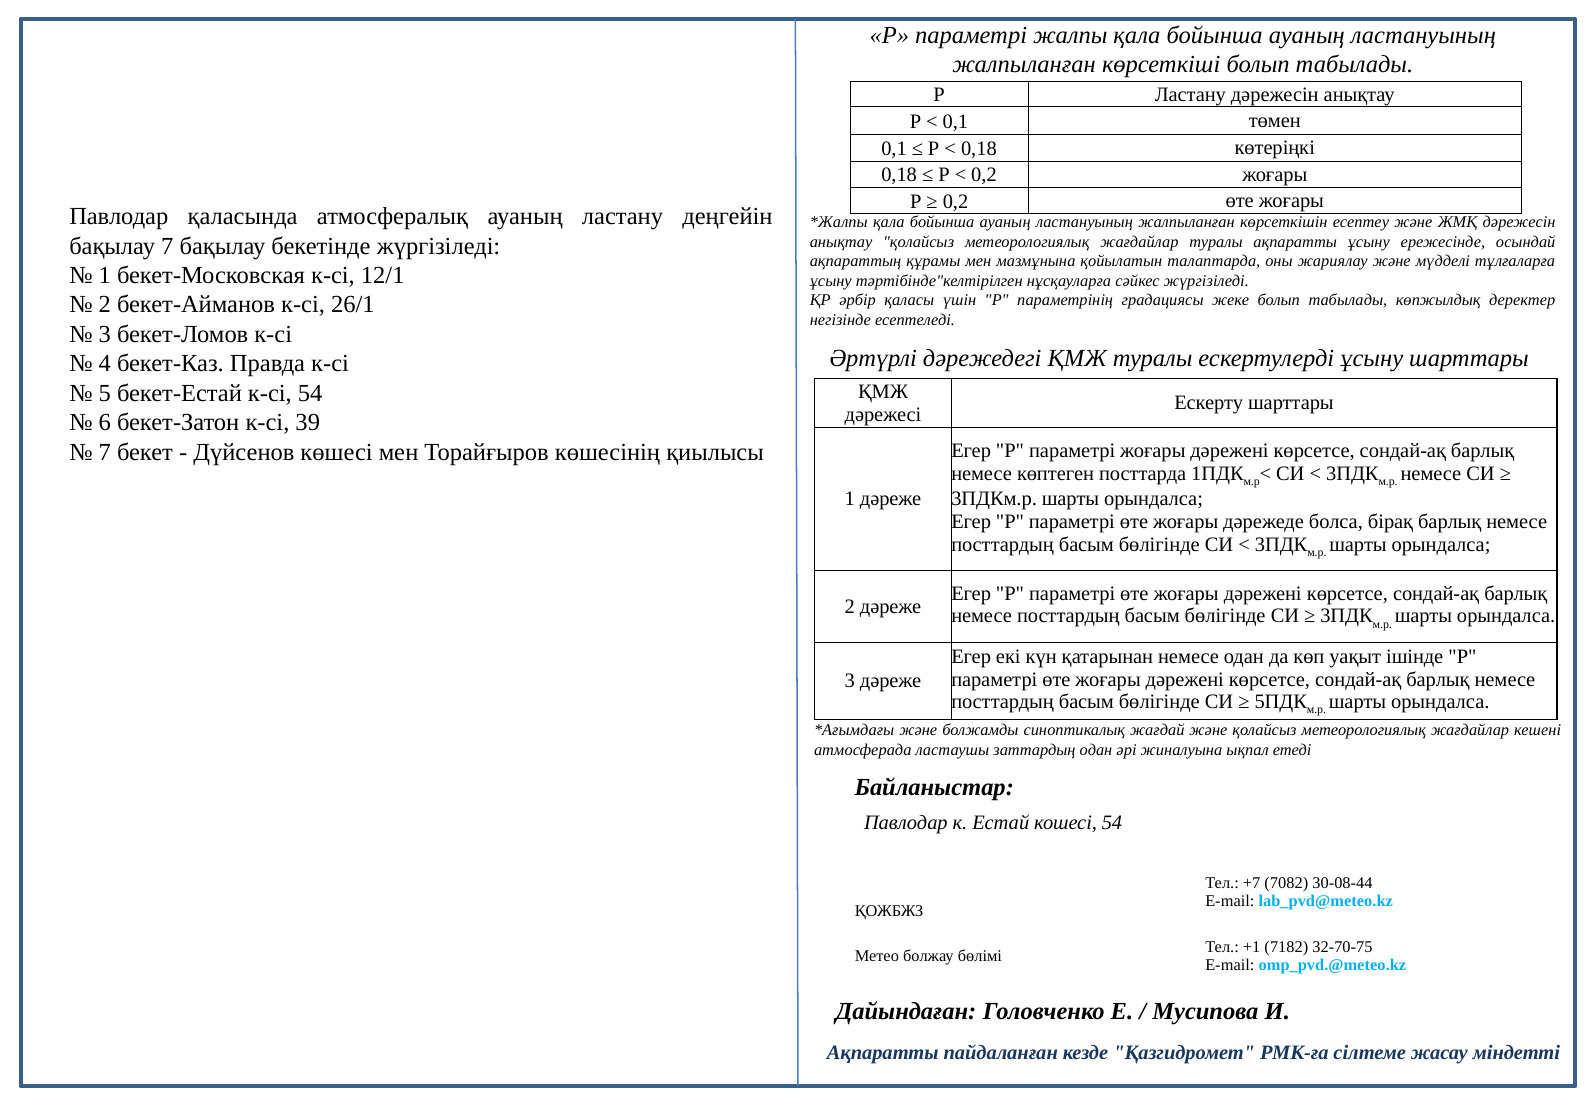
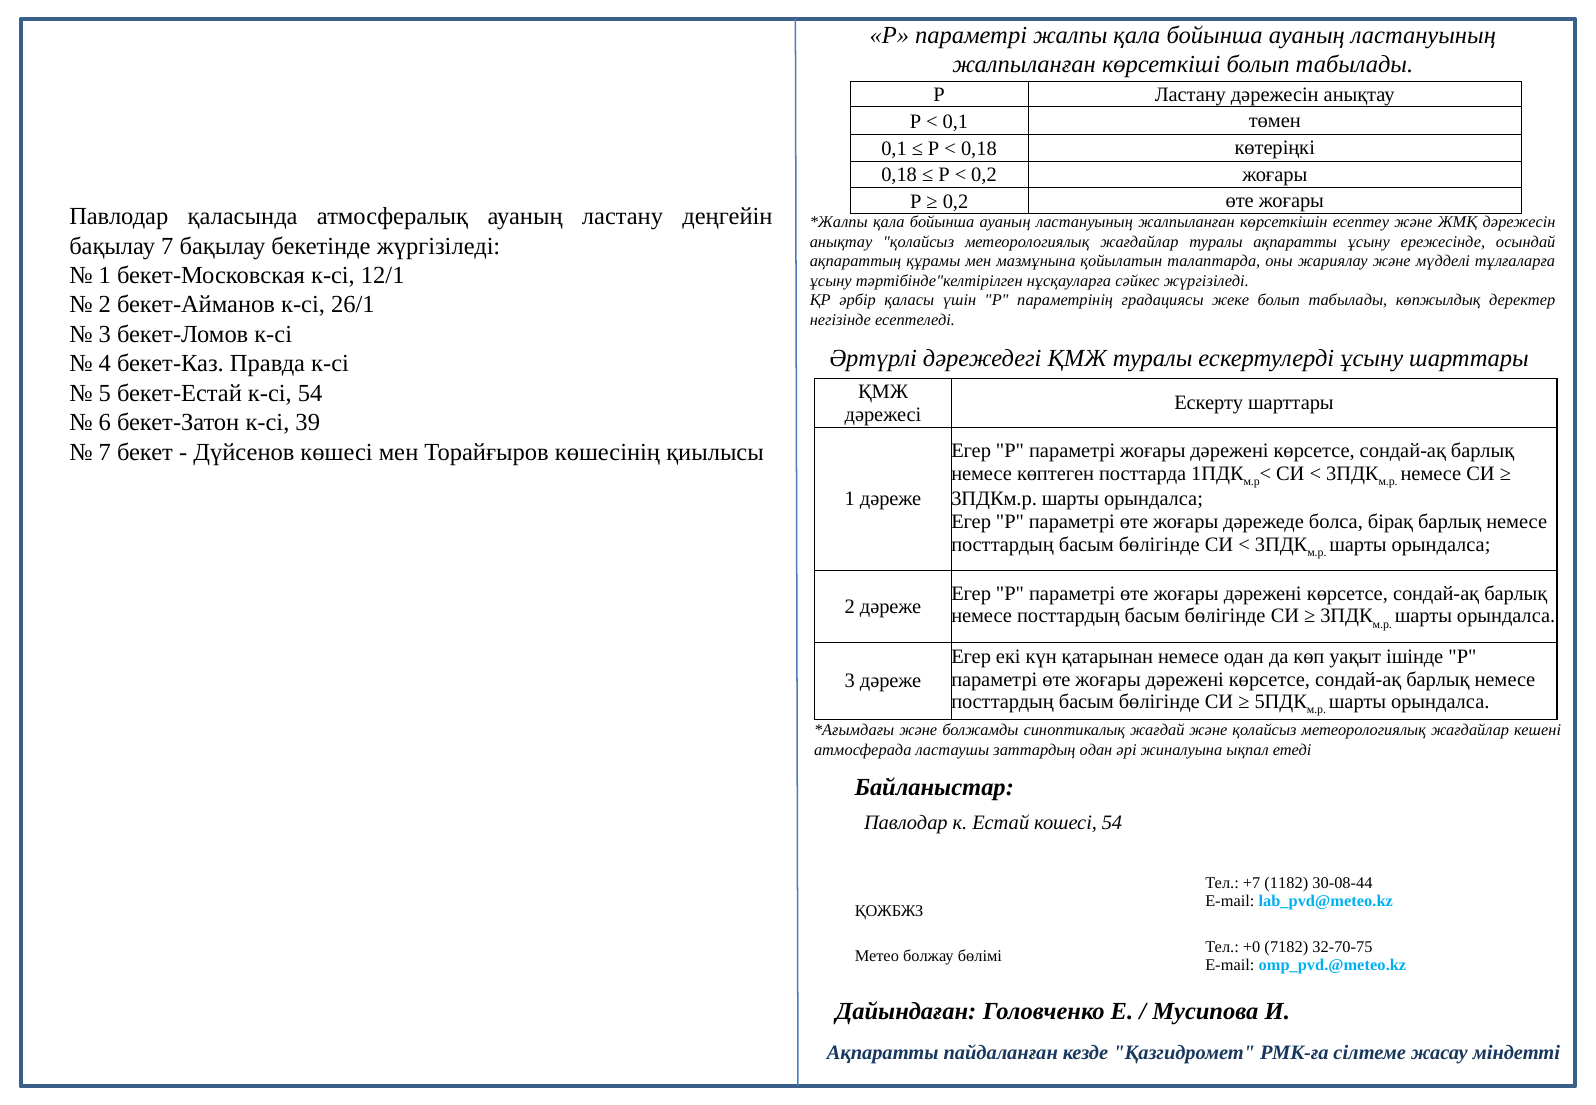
7082: 7082 -> 1182
+1: +1 -> +0
